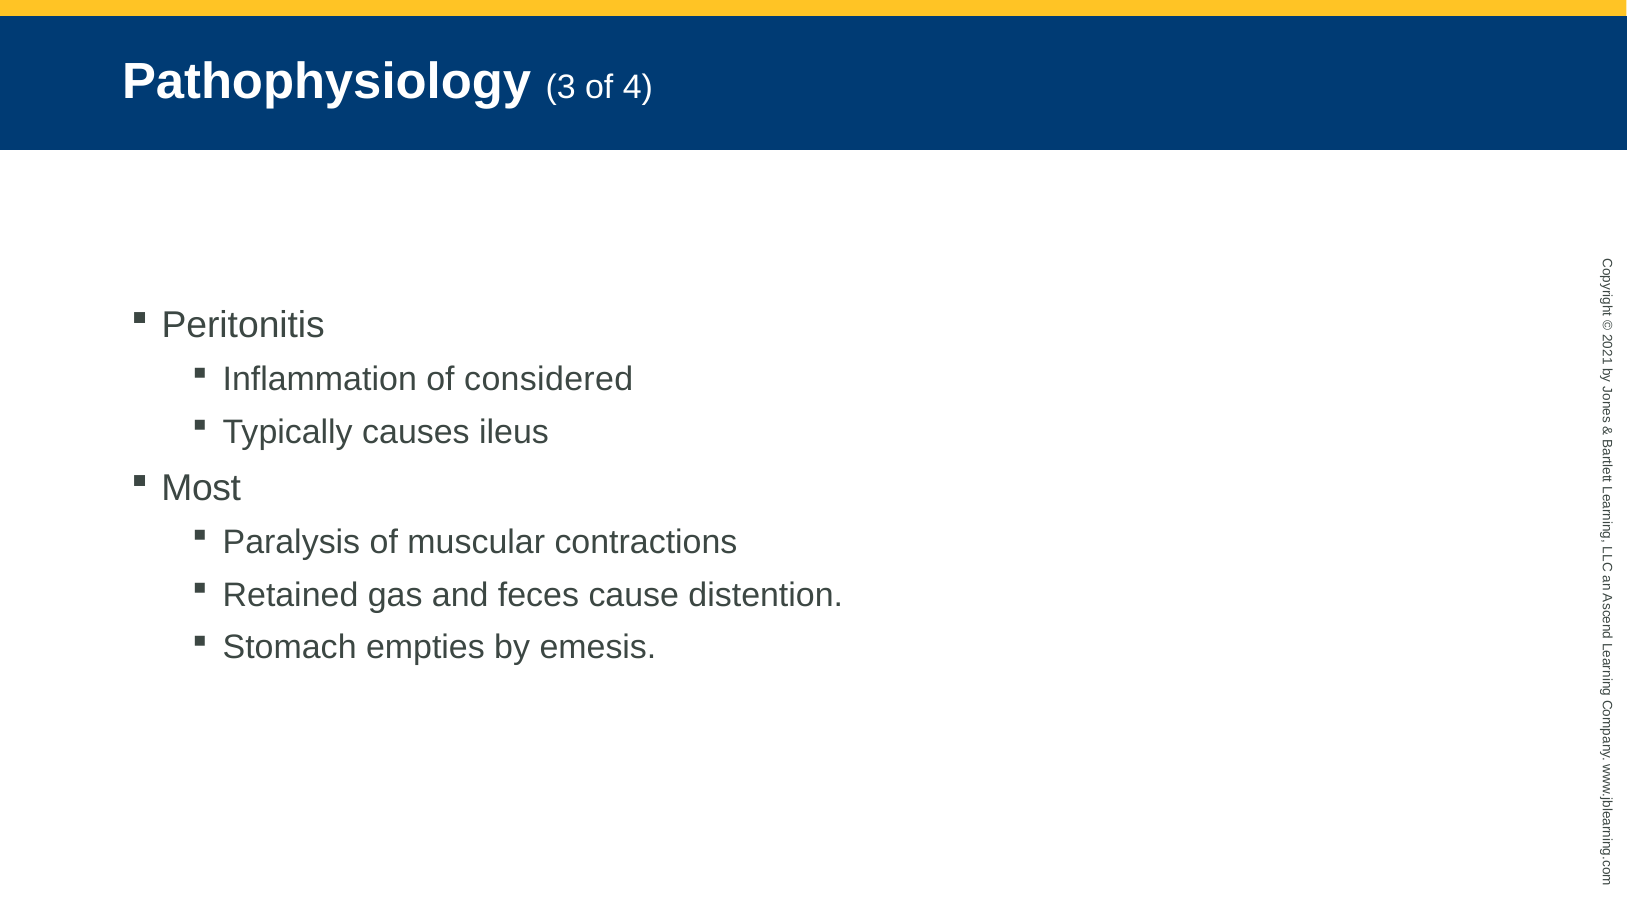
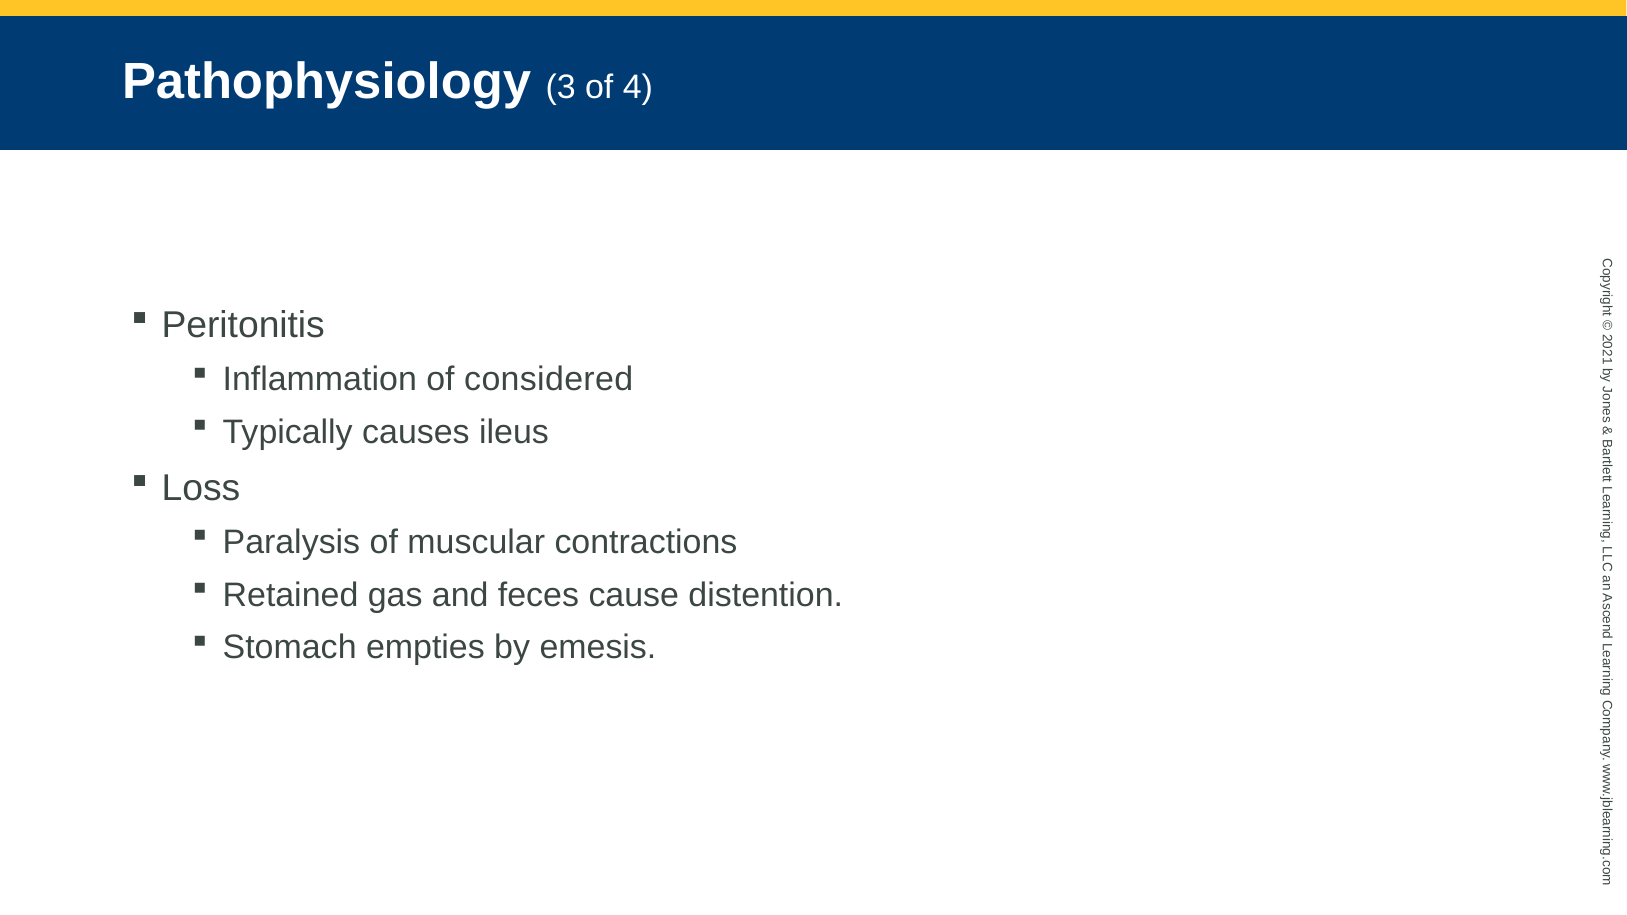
Most: Most -> Loss
